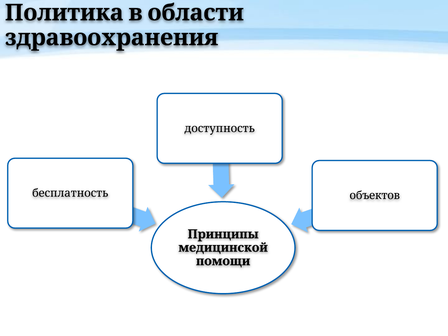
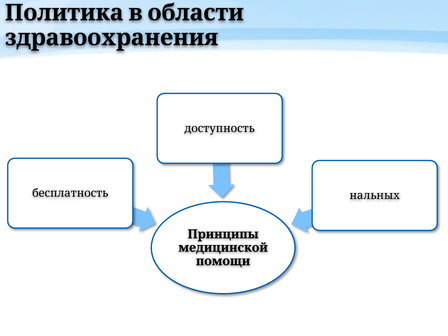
объектов: объектов -> нальных
